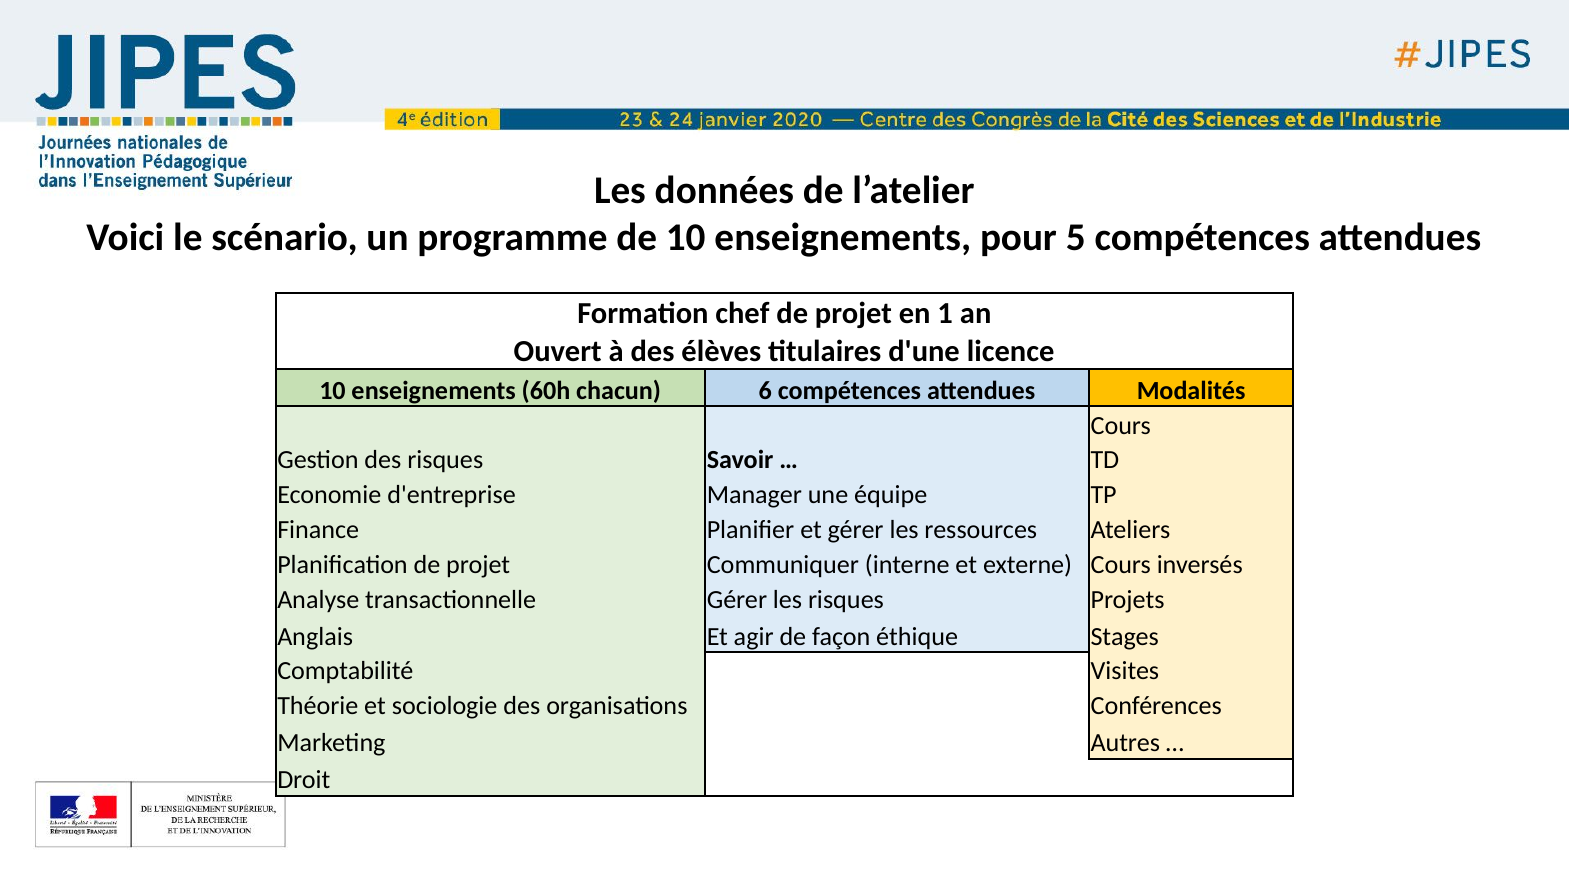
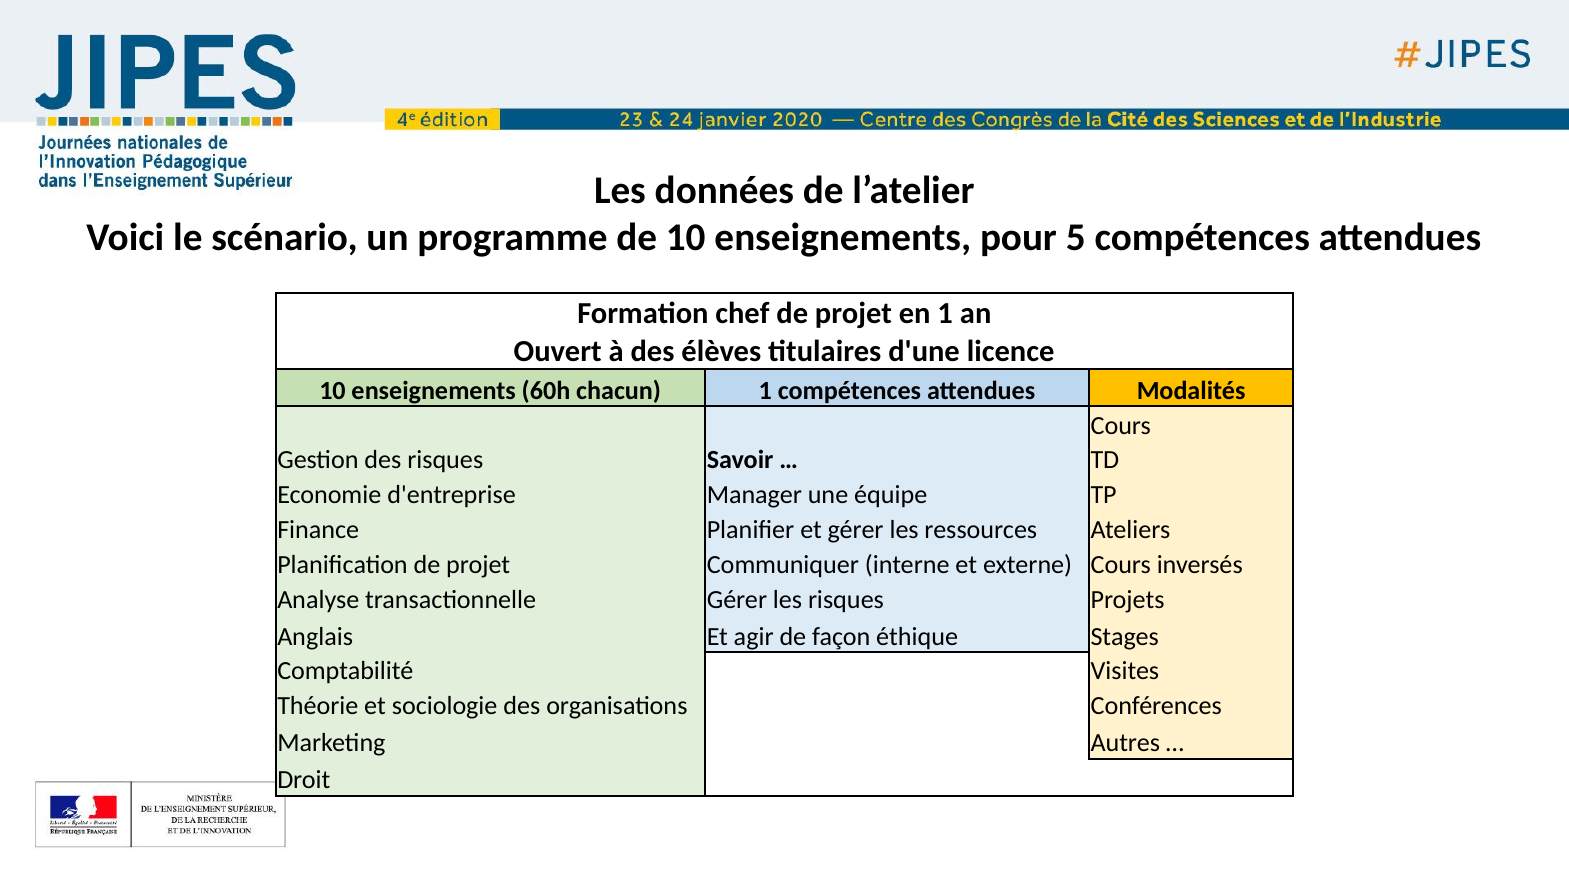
chacun 6: 6 -> 1
